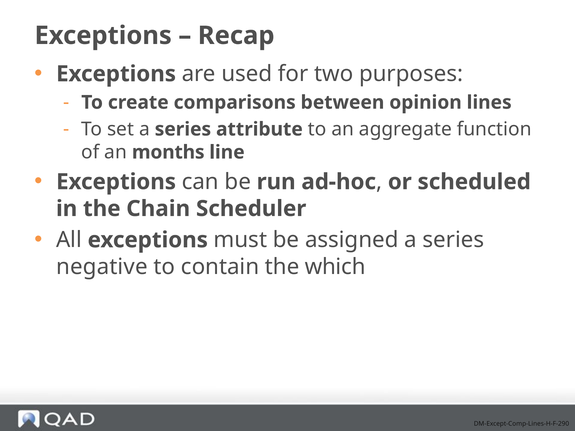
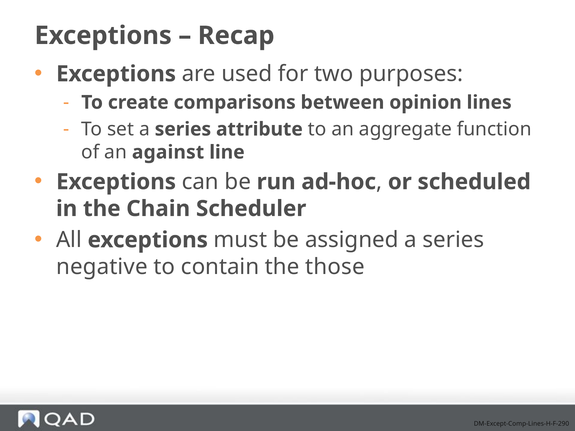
months: months -> against
which: which -> those
